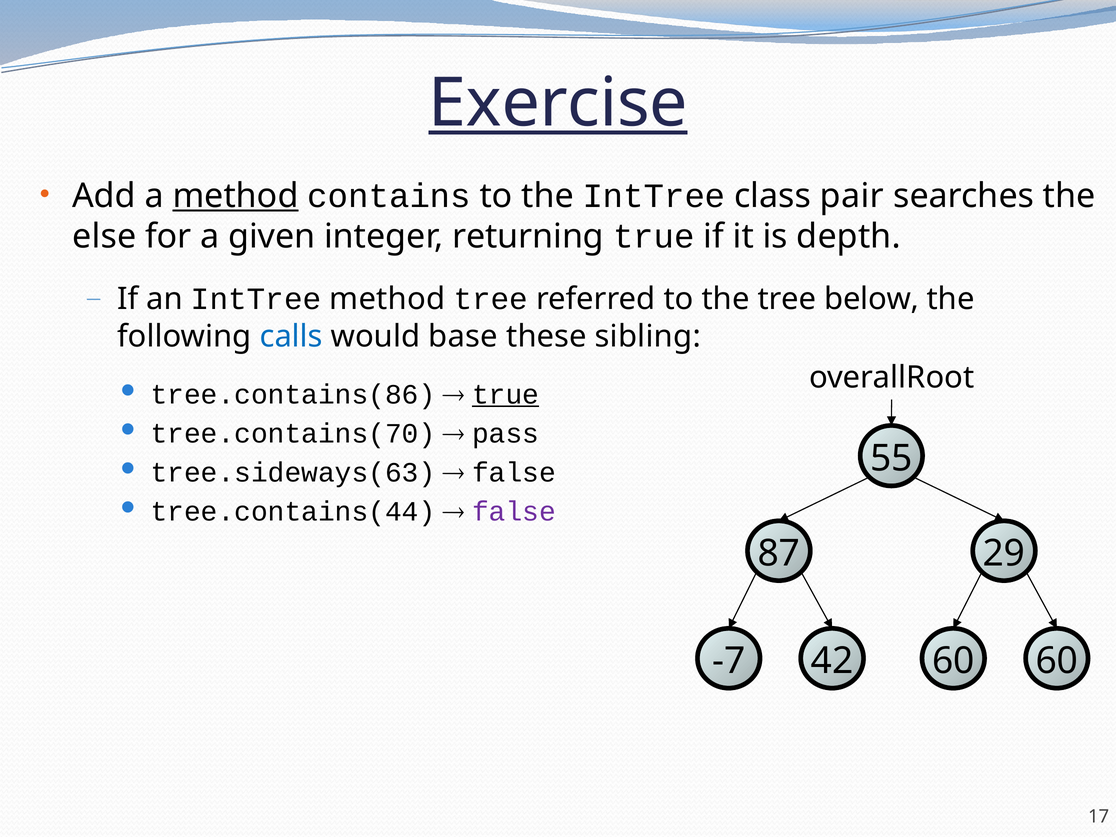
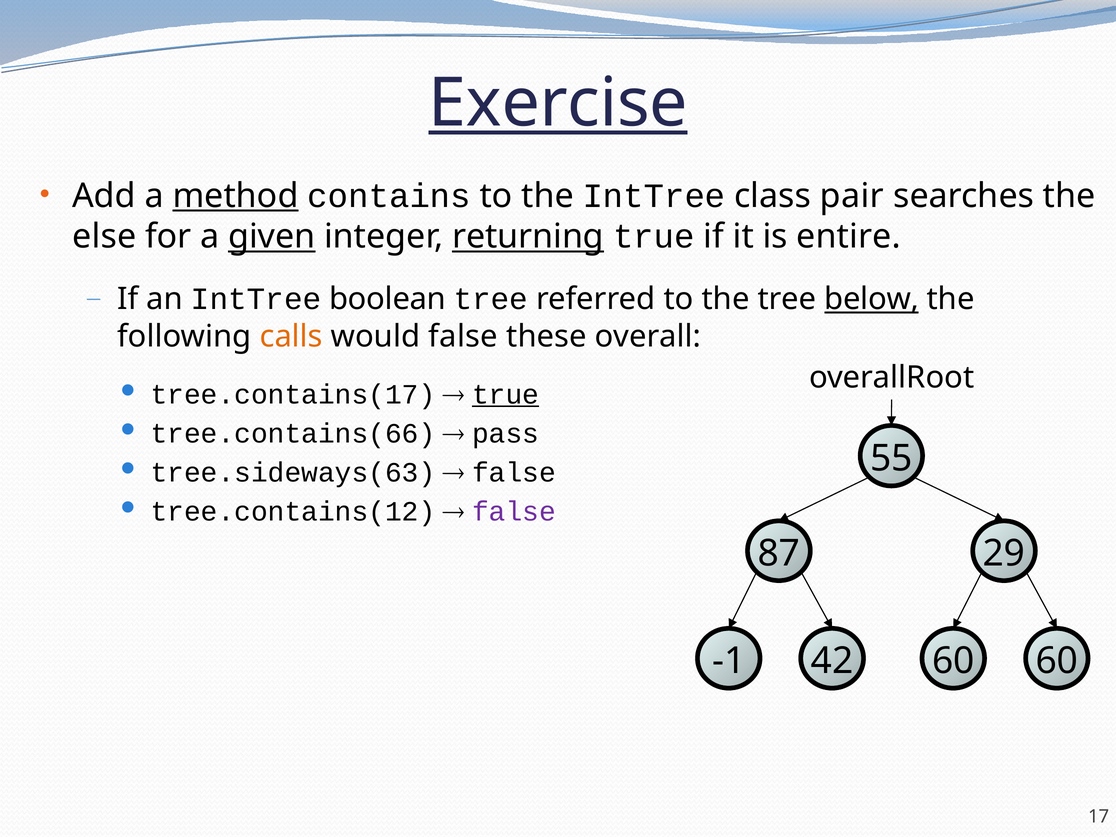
given underline: none -> present
returning underline: none -> present
depth: depth -> entire
IntTree method: method -> boolean
below underline: none -> present
calls colour: blue -> orange
would base: base -> false
sibling: sibling -> overall
tree.contains(86: tree.contains(86 -> tree.contains(17
tree.contains(70: tree.contains(70 -> tree.contains(66
tree.contains(44: tree.contains(44 -> tree.contains(12
-7: -7 -> -1
